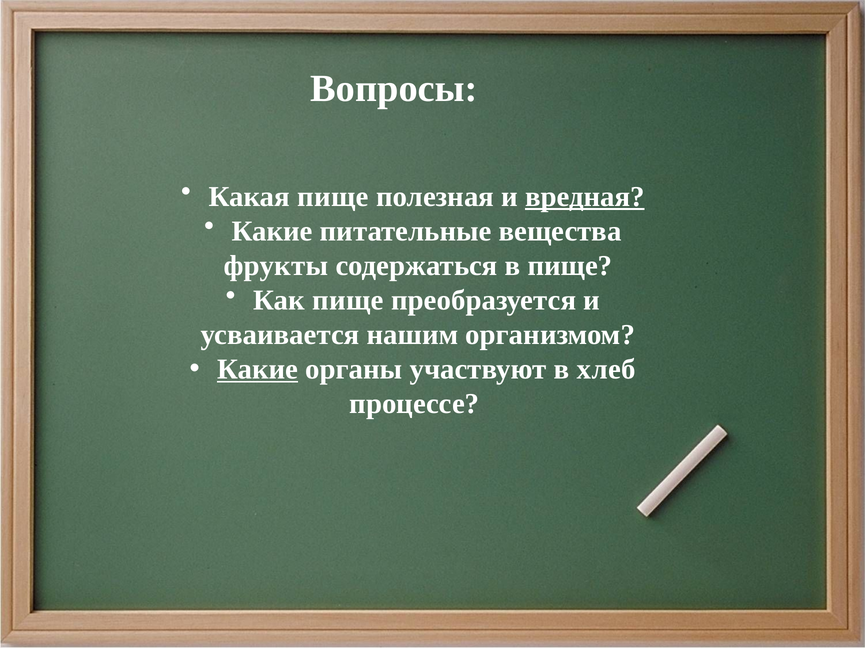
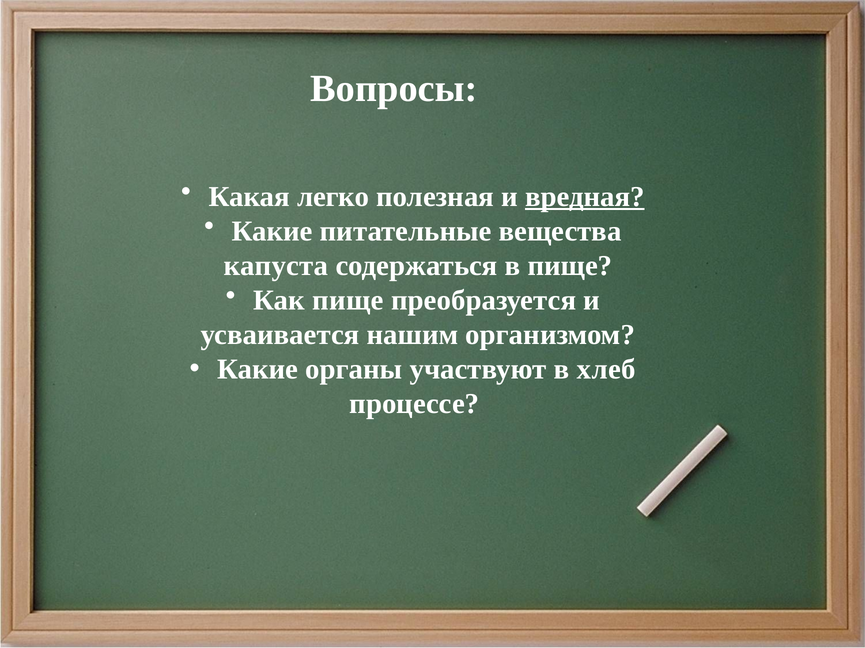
Какая пище: пище -> легко
фрукты: фрукты -> капуста
Какие at (258, 370) underline: present -> none
